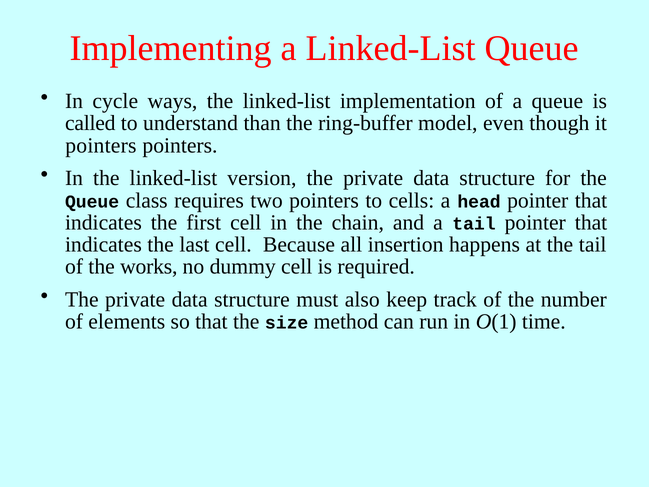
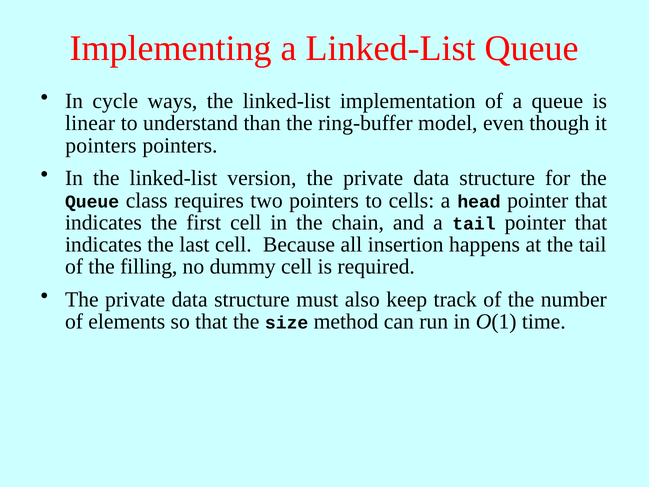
called: called -> linear
works: works -> filling
